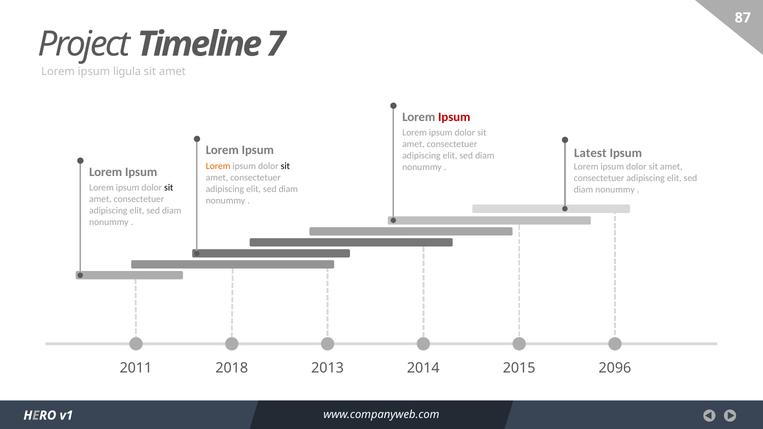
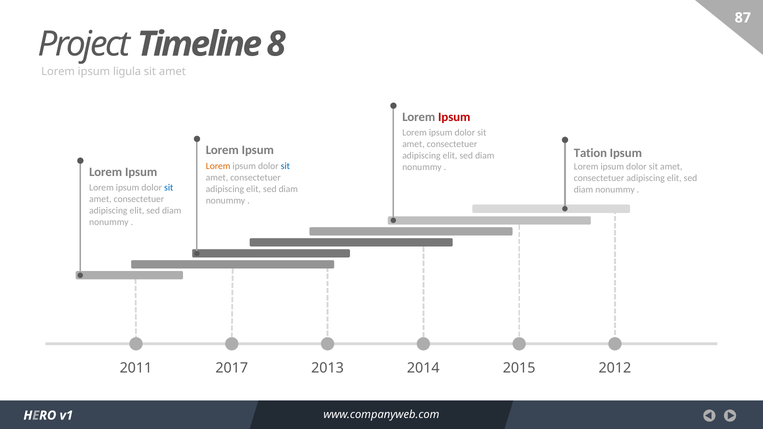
7: 7 -> 8
Latest: Latest -> Tation
sit at (285, 166) colour: black -> blue
sit at (169, 188) colour: black -> blue
2018: 2018 -> 2017
2096: 2096 -> 2012
